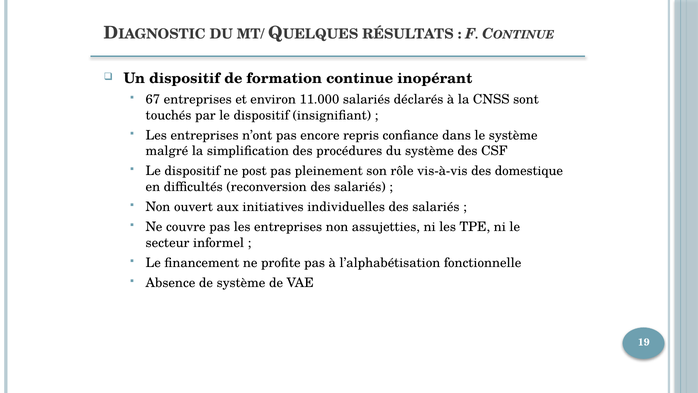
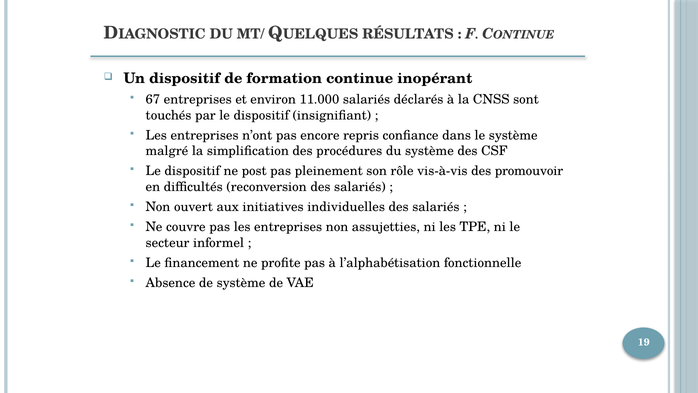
domestique: domestique -> promouvoir
